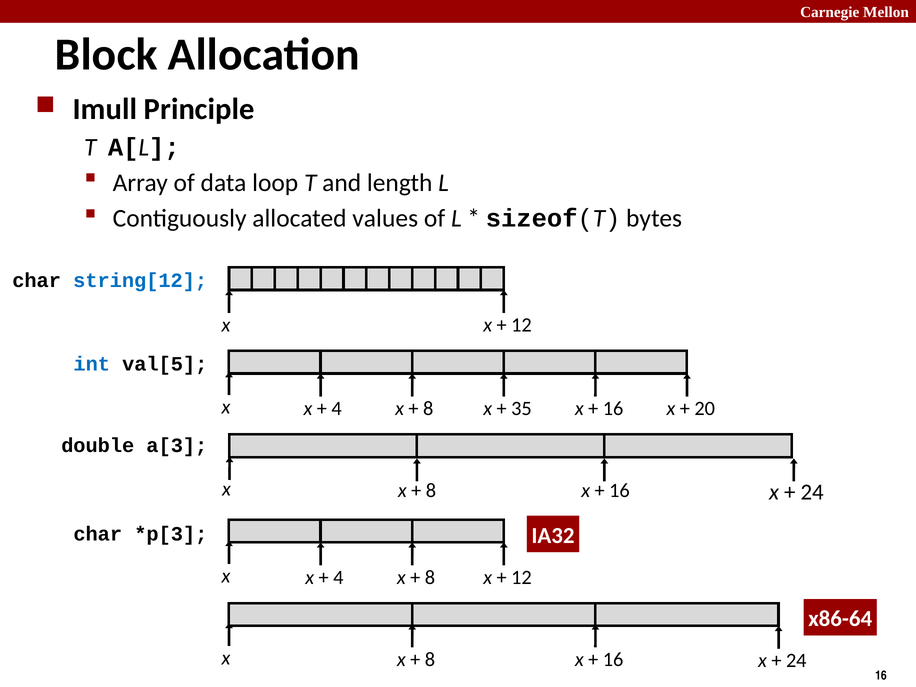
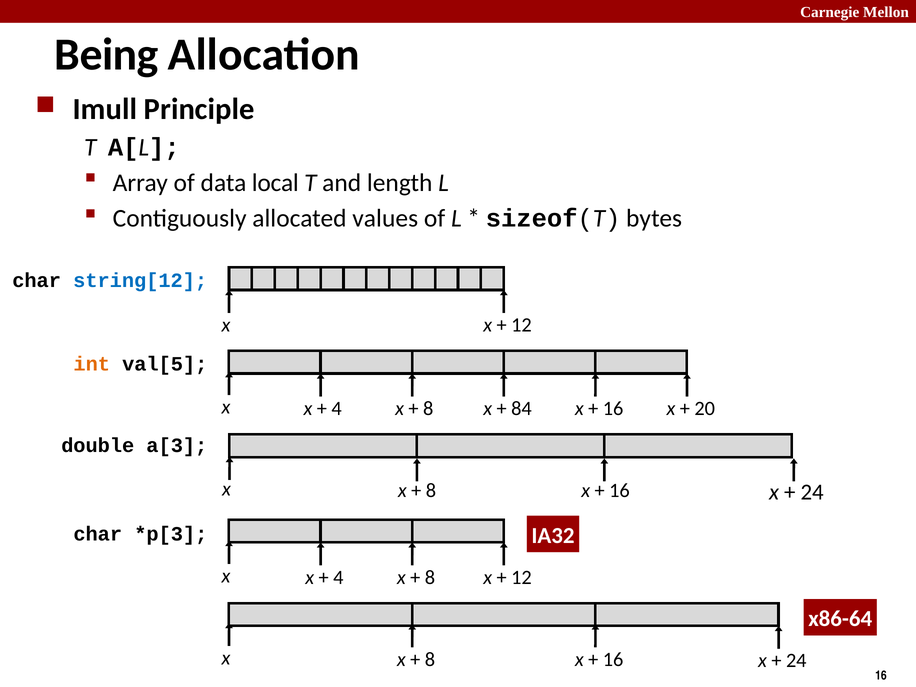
Block: Block -> Being
loop: loop -> local
int colour: blue -> orange
35: 35 -> 84
